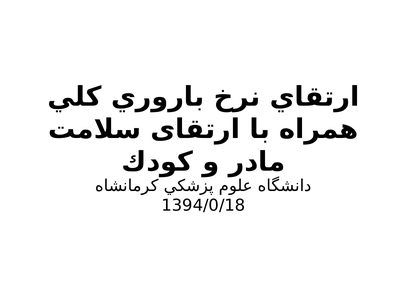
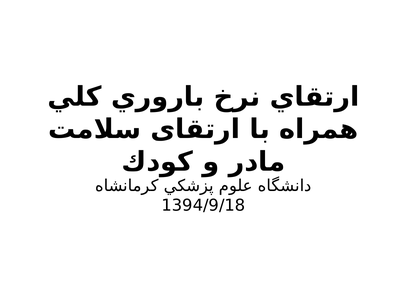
1394/0/18: 1394/0/18 -> 1394/9/18
